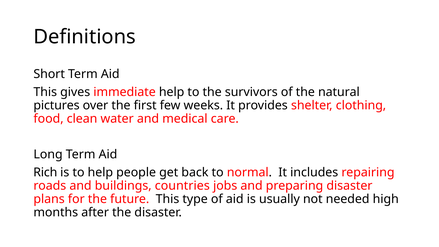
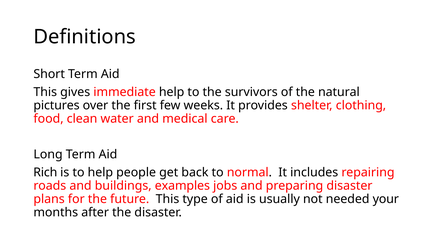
countries: countries -> examples
high: high -> your
